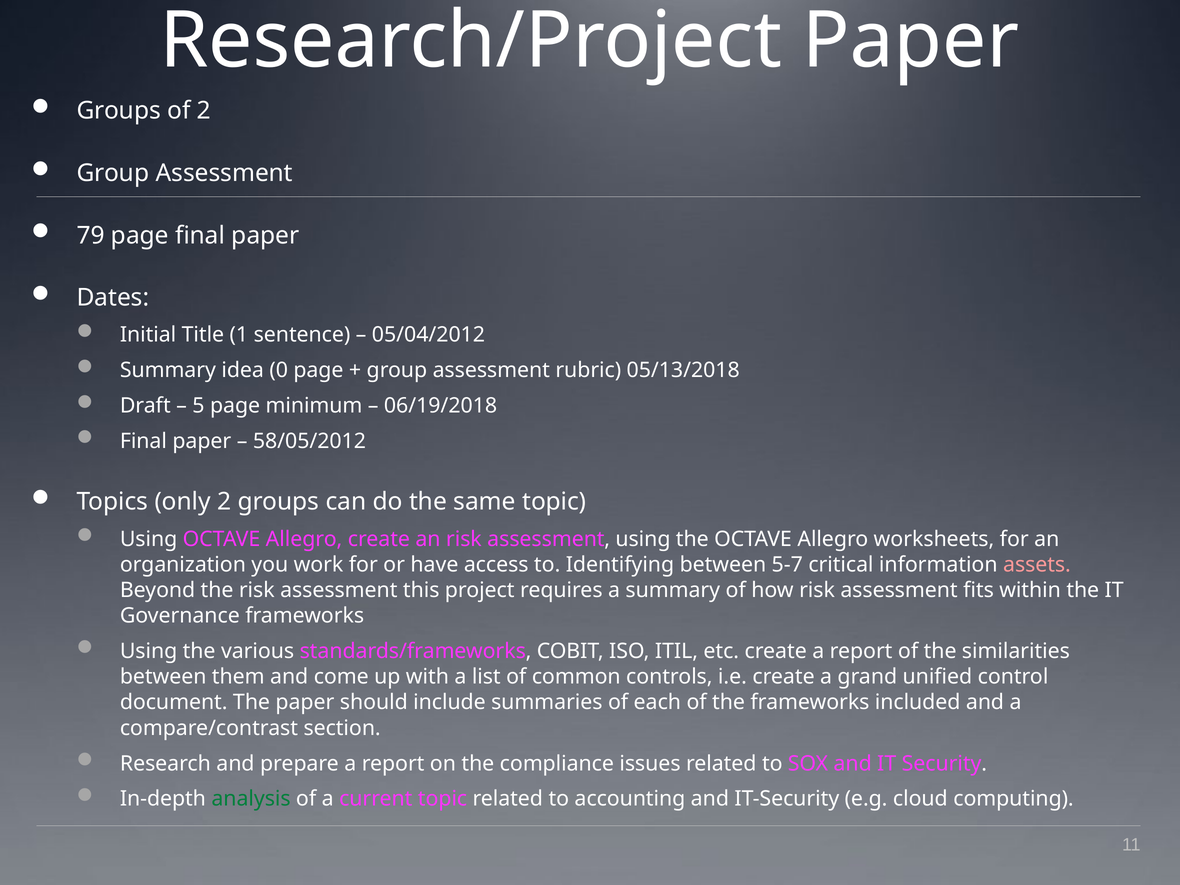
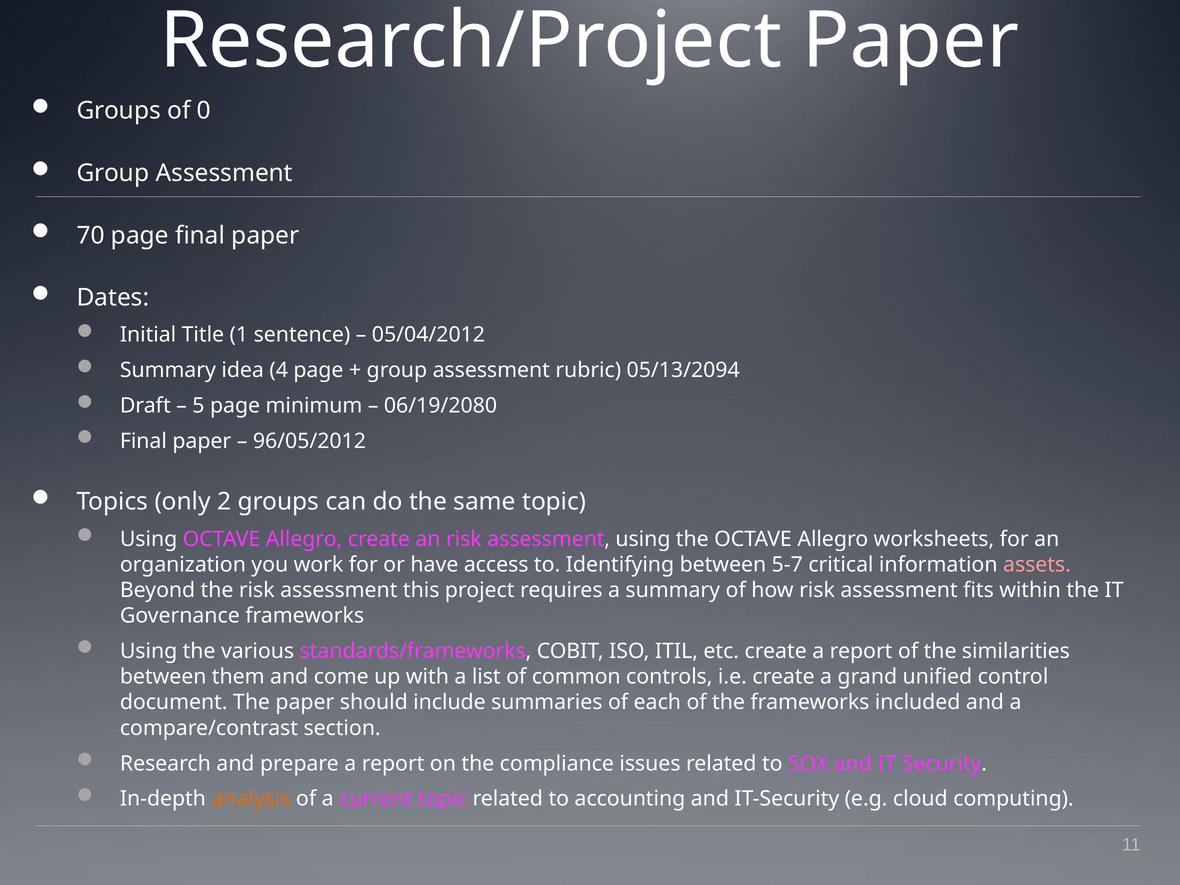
of 2: 2 -> 0
79: 79 -> 70
0: 0 -> 4
05/13/2018: 05/13/2018 -> 05/13/2094
06/19/2018: 06/19/2018 -> 06/19/2080
58/05/2012: 58/05/2012 -> 96/05/2012
analysis colour: green -> orange
